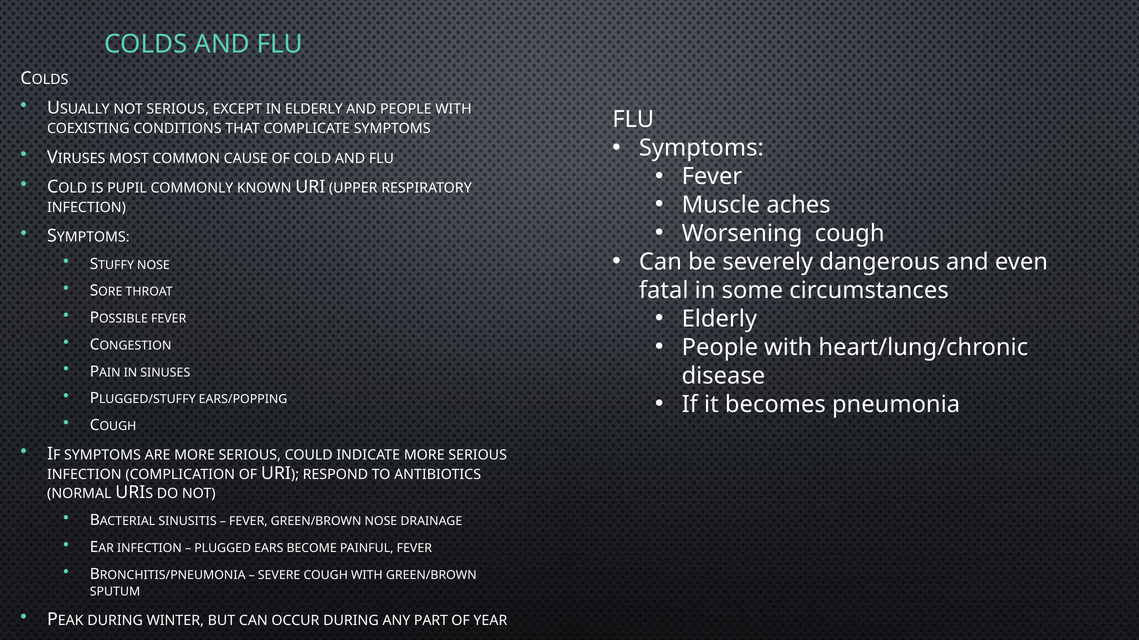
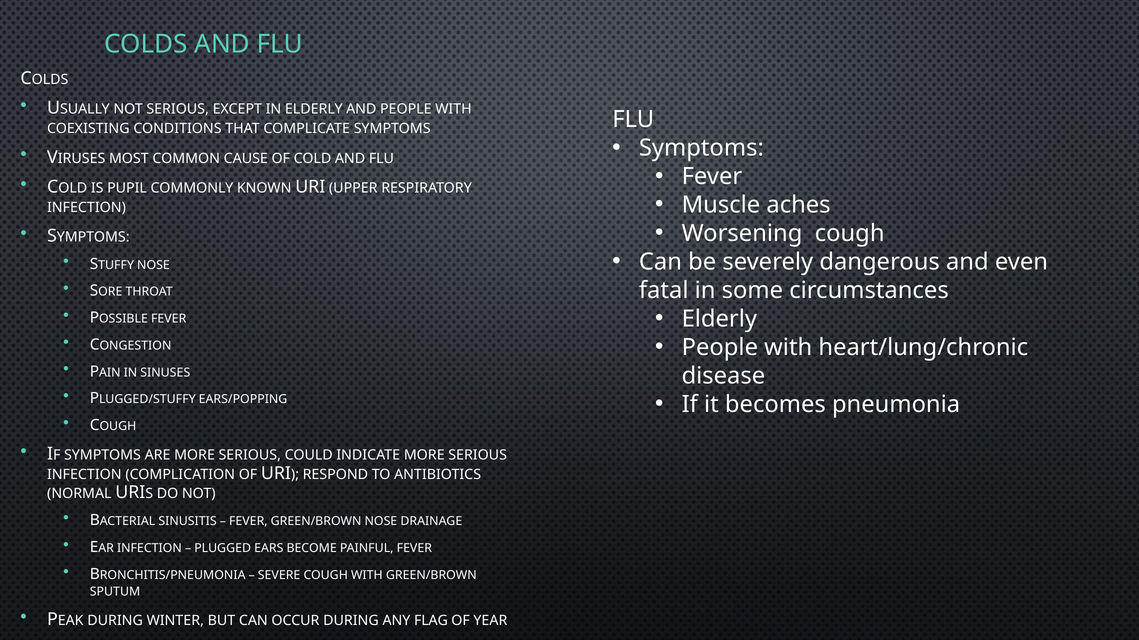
PART: PART -> FLAG
